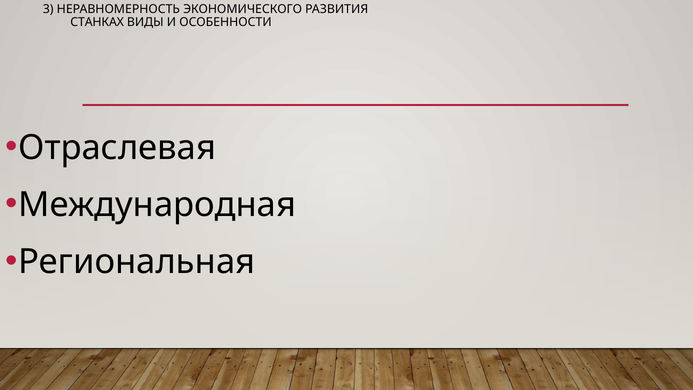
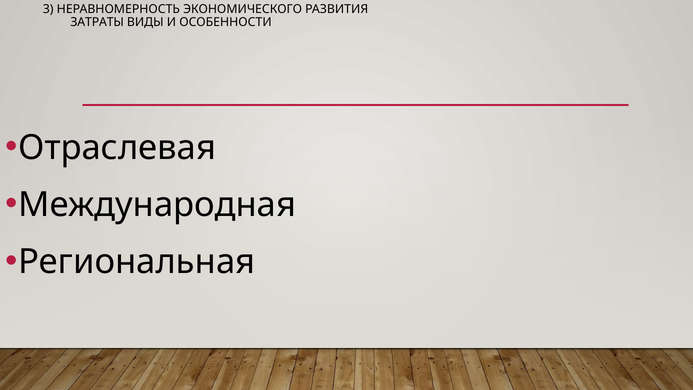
СТАНКАХ: СТАНКАХ -> ЗАТРАТЫ
